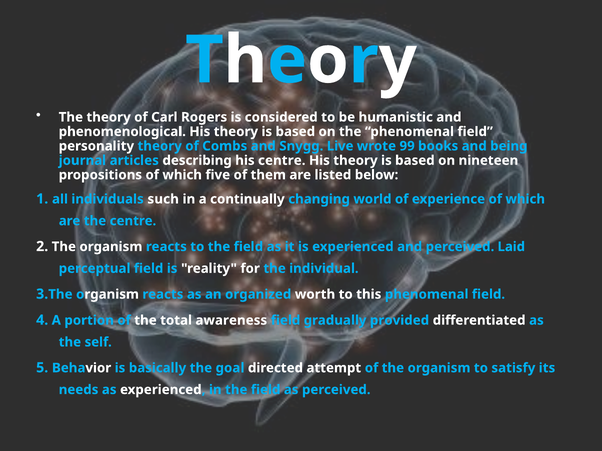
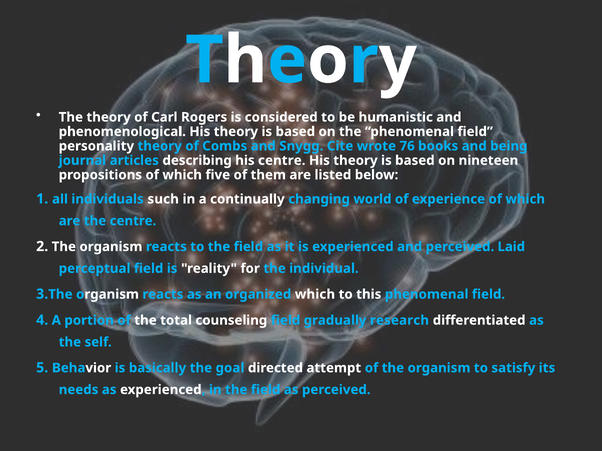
Live: Live -> Cite
99: 99 -> 76
organized worth: worth -> which
awareness: awareness -> counseling
provided: provided -> research
